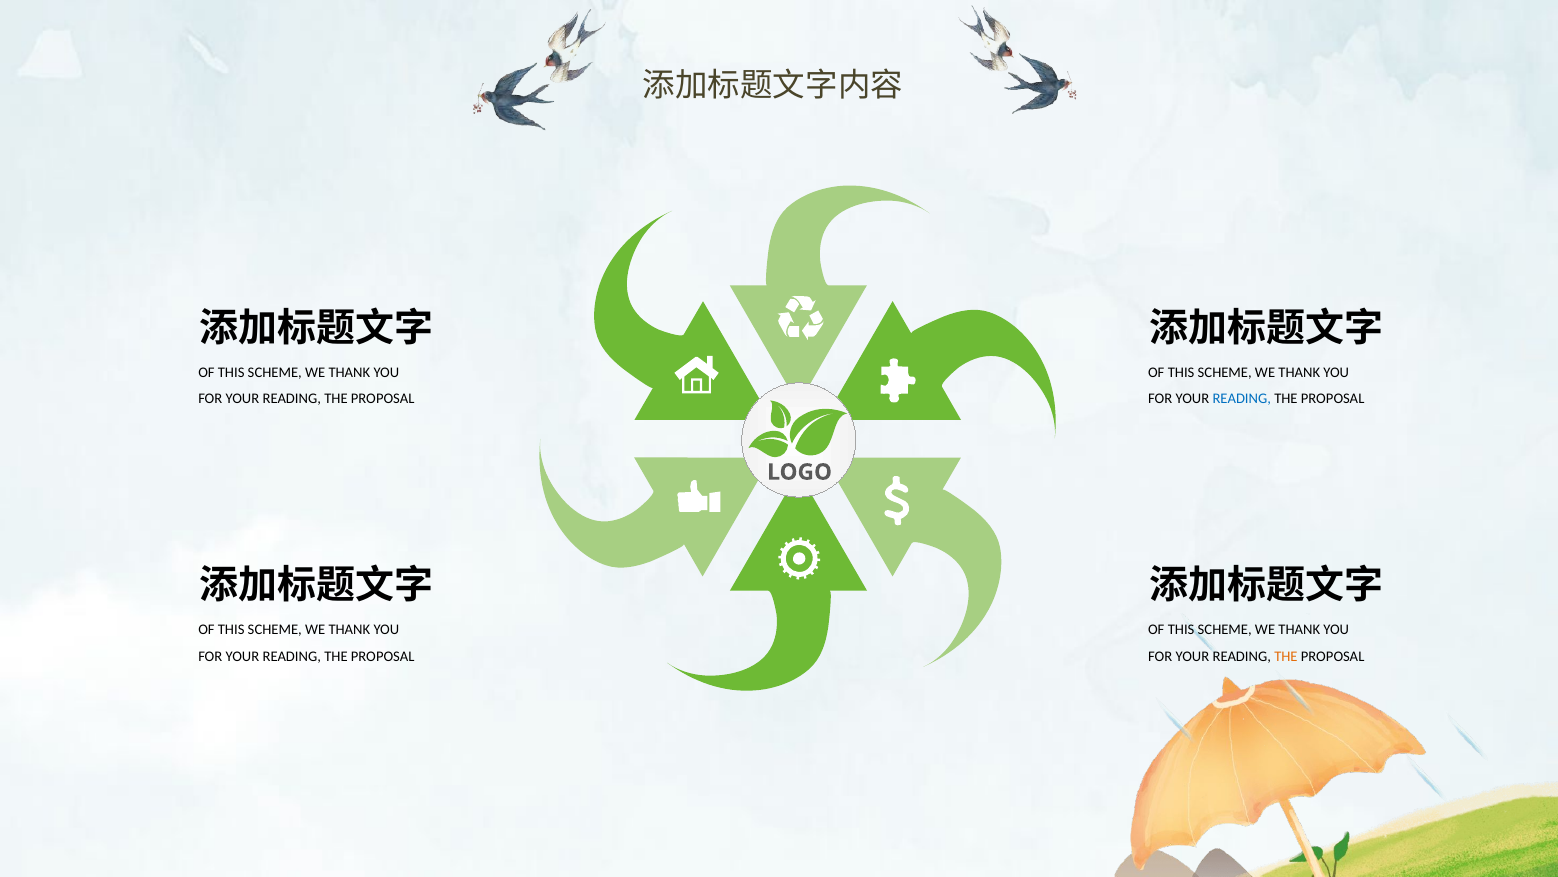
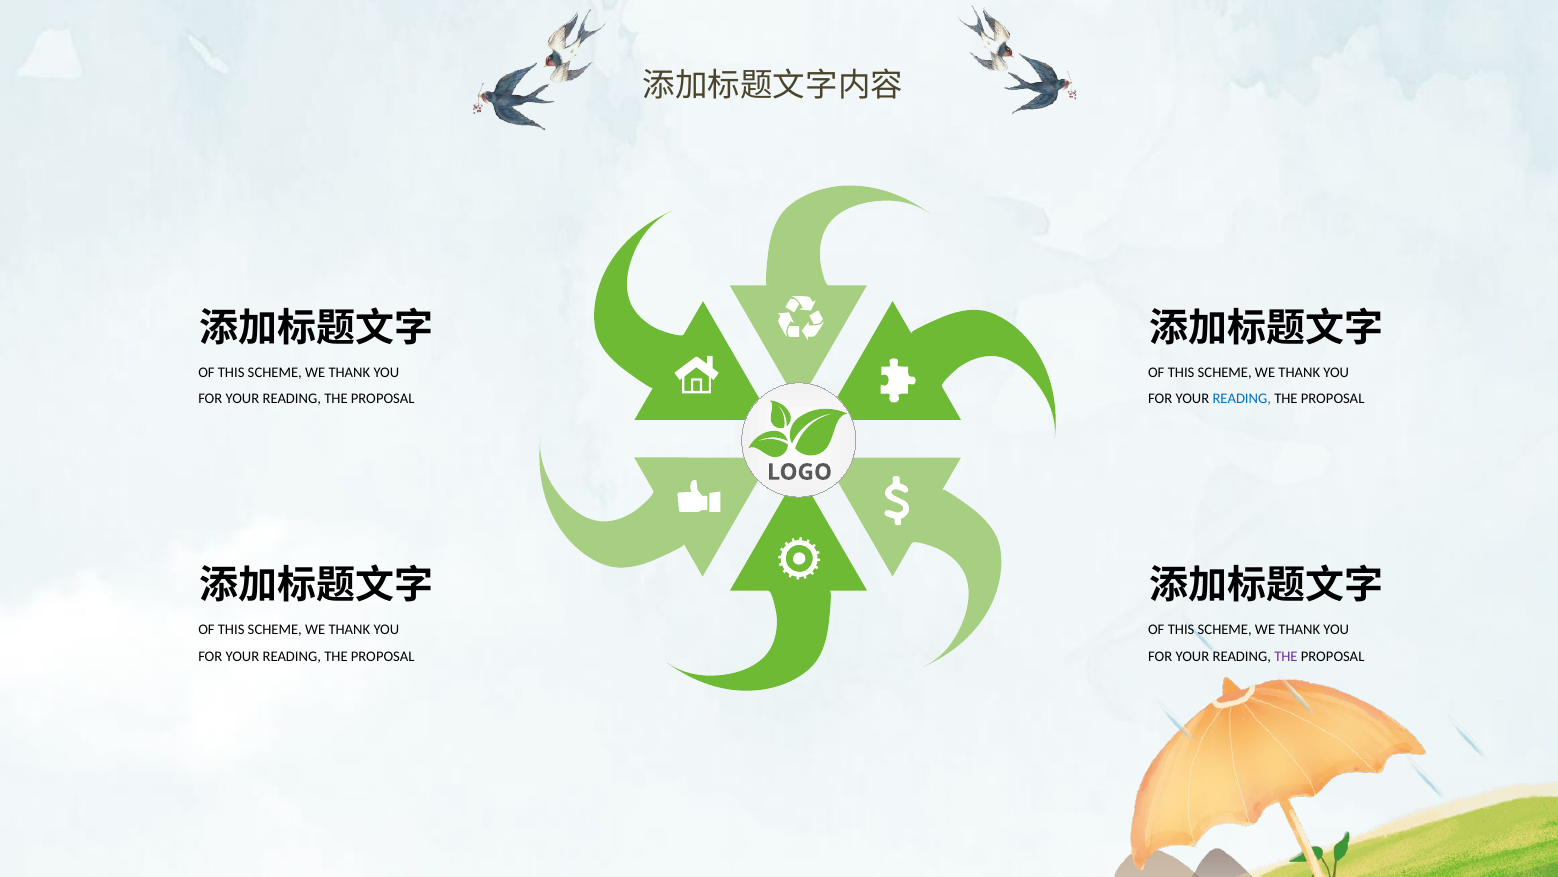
THE at (1286, 656) colour: orange -> purple
